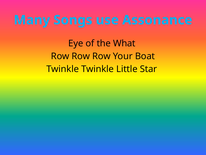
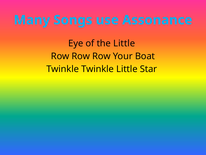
the What: What -> Little
